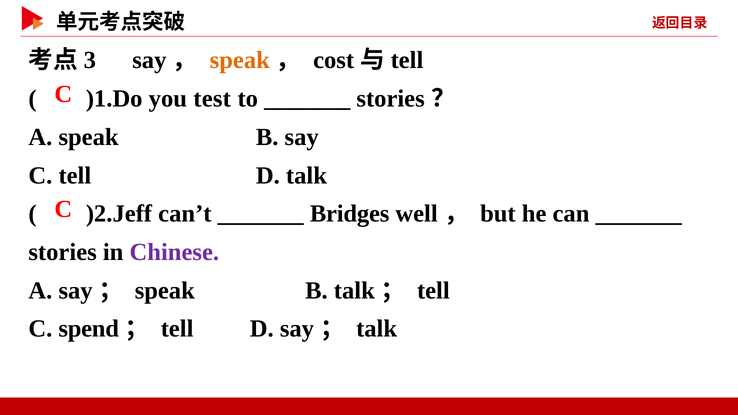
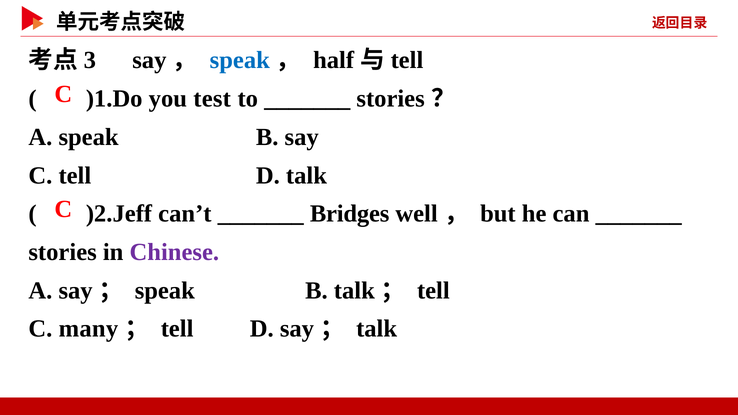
speak at (240, 60) colour: orange -> blue
cost: cost -> half
spend: spend -> many
